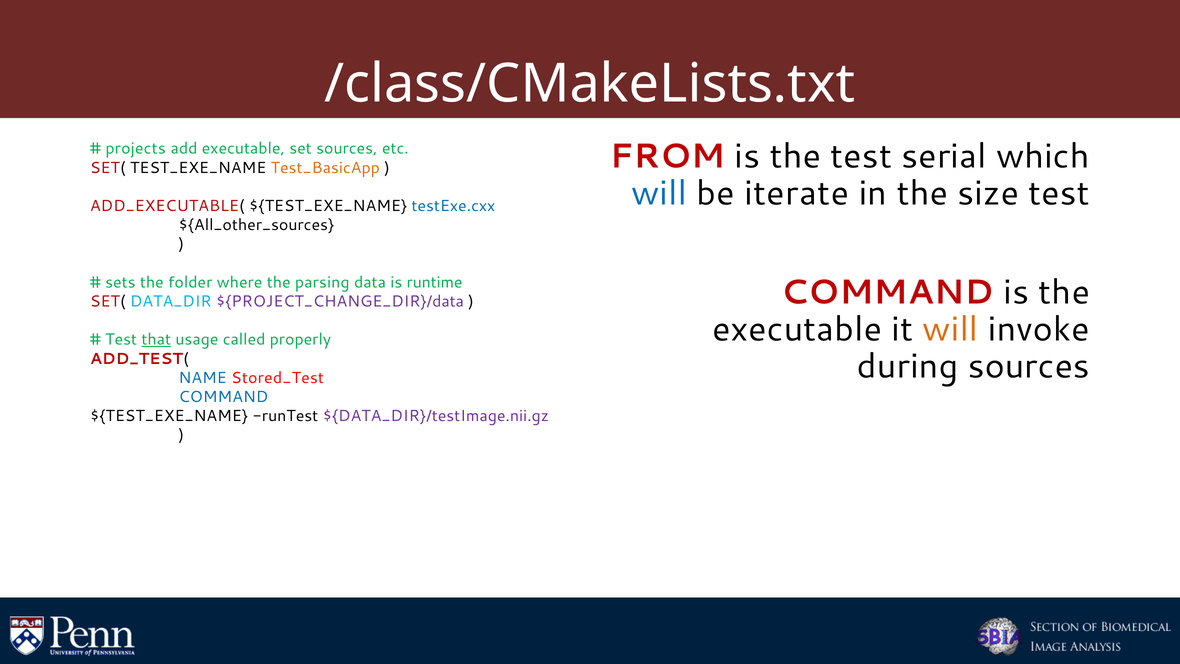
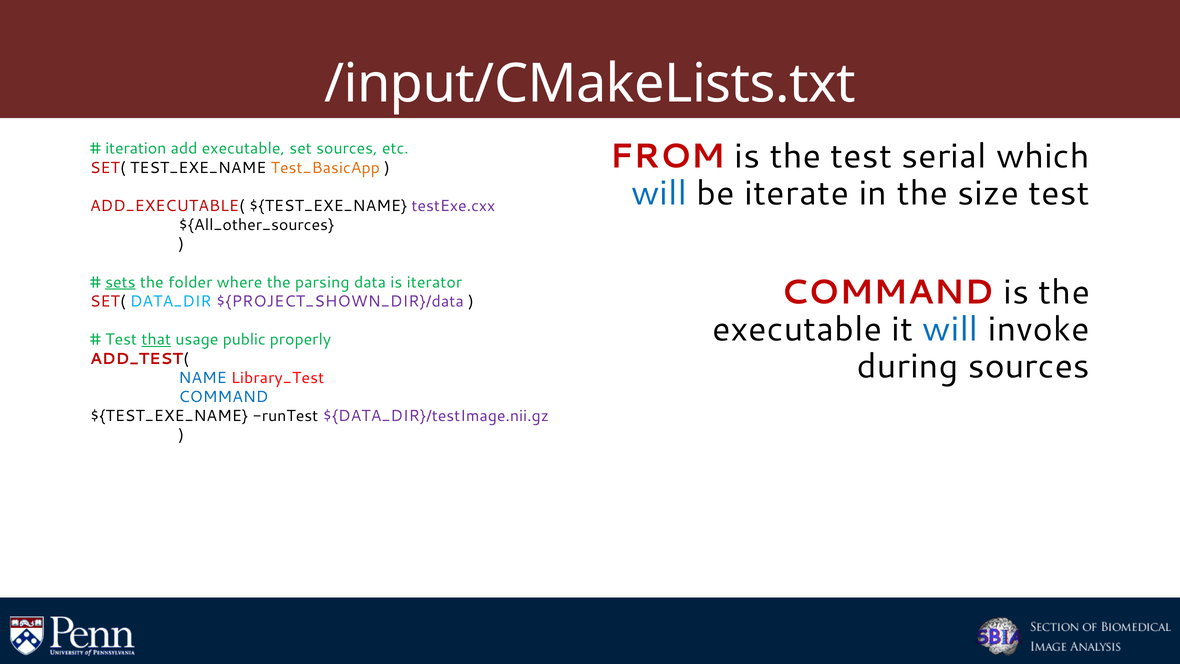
/class/CMakeLists.txt: /class/CMakeLists.txt -> /input/CMakeLists.txt
projects: projects -> iteration
testExe.cxx colour: blue -> purple
sets underline: none -> present
runtime: runtime -> iterator
${PROJECT_CHANGE_DIR}/data: ${PROJECT_CHANGE_DIR}/data -> ${PROJECT_SHOWN_DIR}/data
will at (950, 329) colour: orange -> blue
called: called -> public
Stored_Test: Stored_Test -> Library_Test
